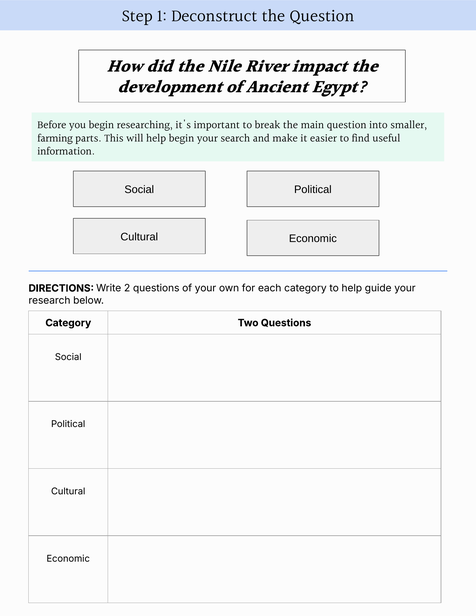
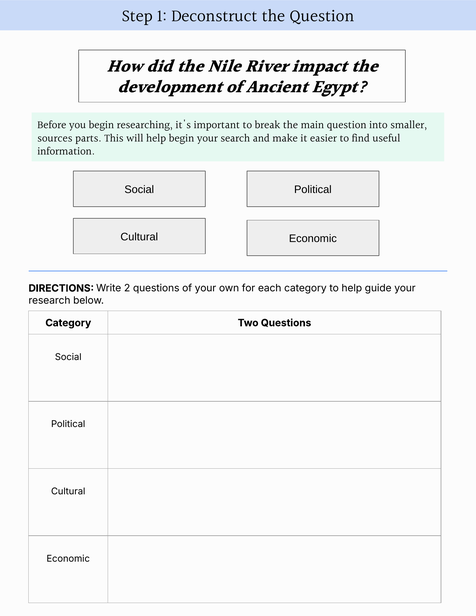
farming: farming -> sources
